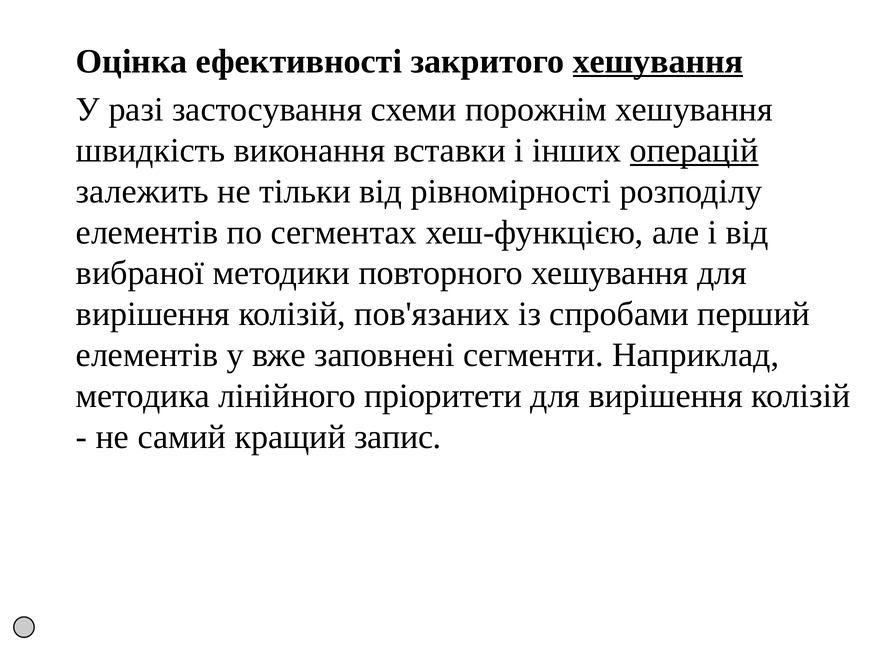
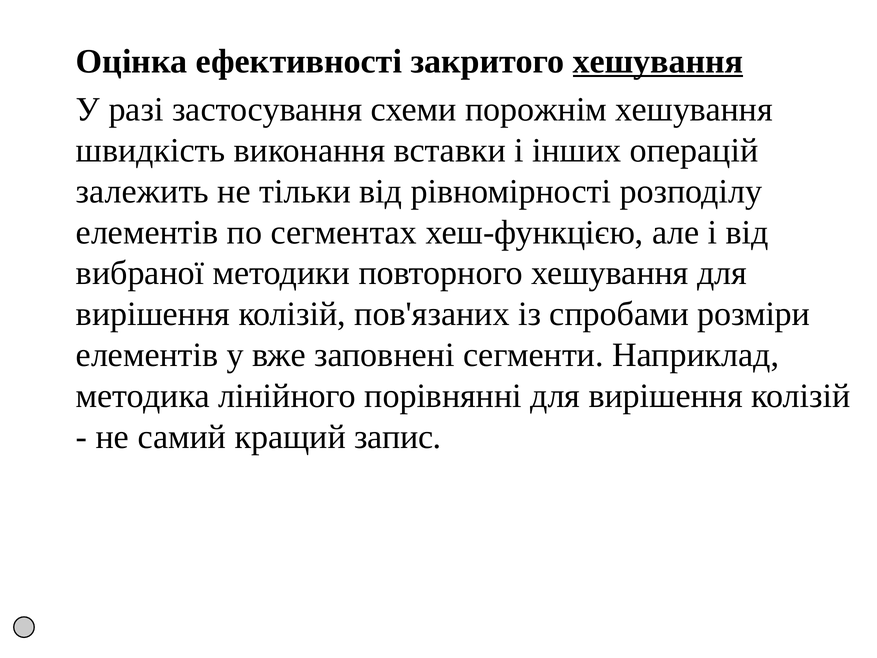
операцій underline: present -> none
перший: перший -> розміри
пріоритети: пріоритети -> порівнянні
